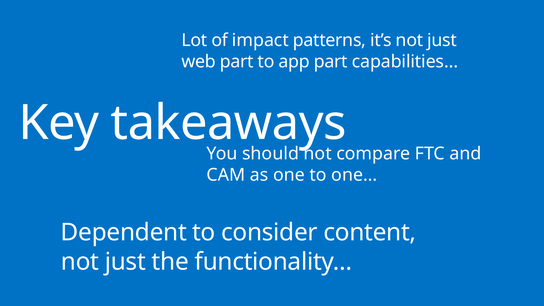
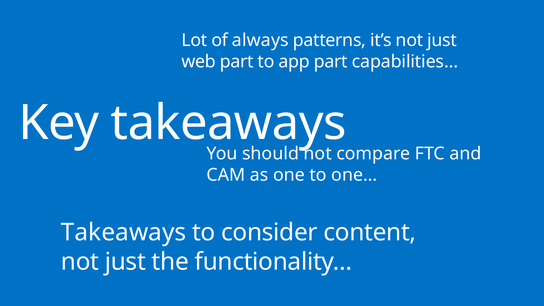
impact: impact -> always
Dependent at (124, 232): Dependent -> Takeaways
